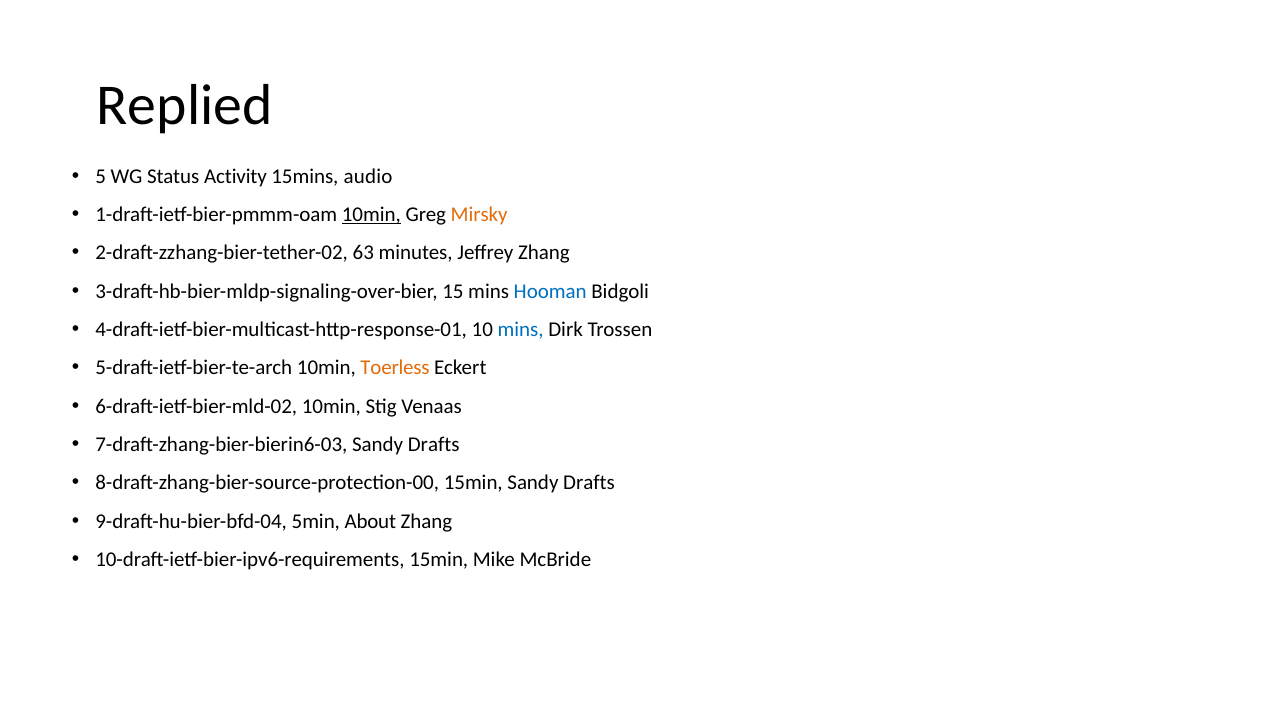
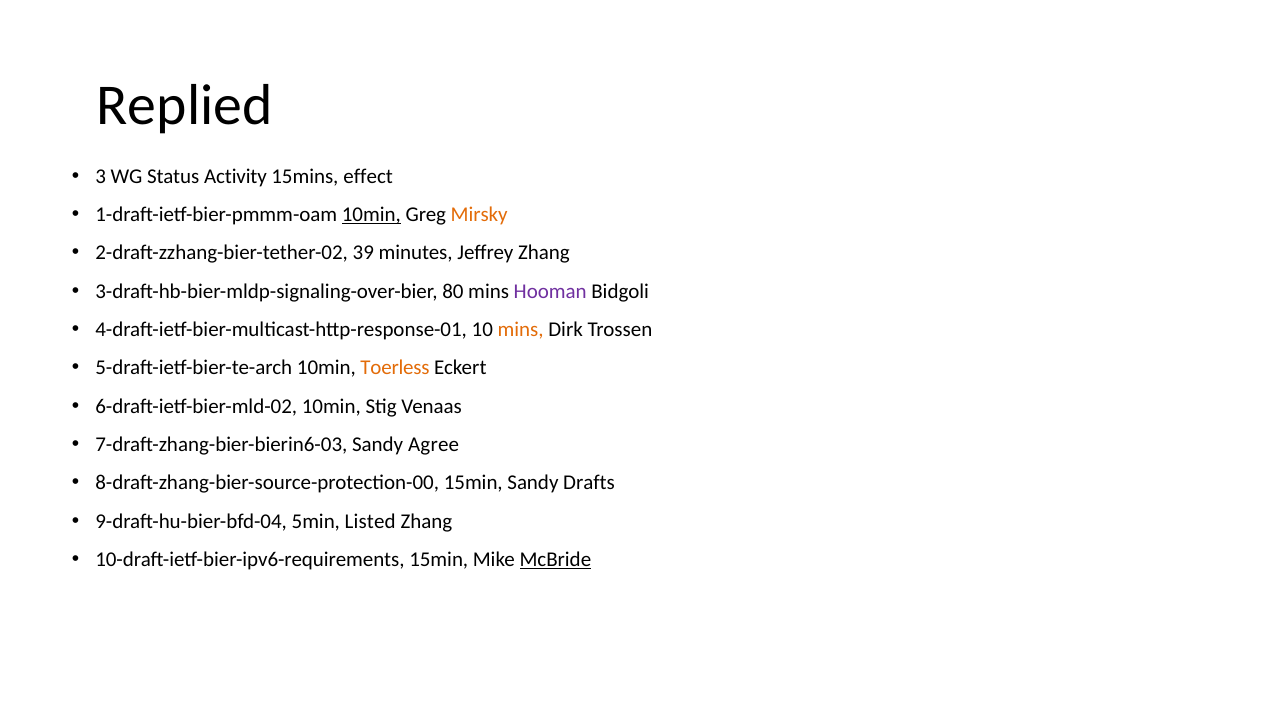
5: 5 -> 3
audio: audio -> effect
63: 63 -> 39
15: 15 -> 80
Hooman colour: blue -> purple
mins at (521, 330) colour: blue -> orange
7-draft-zhang-bier-bierin6-03 Sandy Drafts: Drafts -> Agree
About: About -> Listed
McBride underline: none -> present
